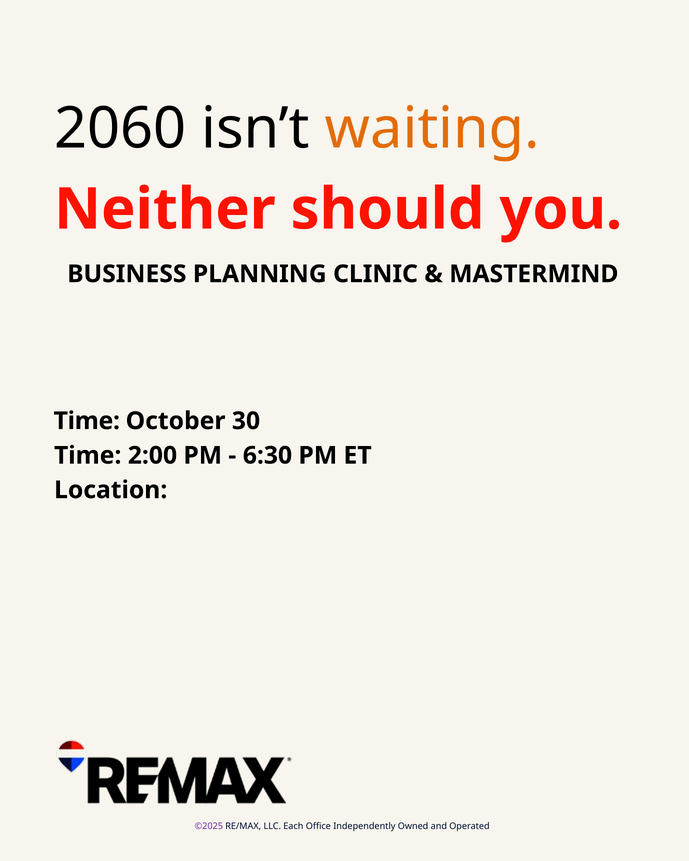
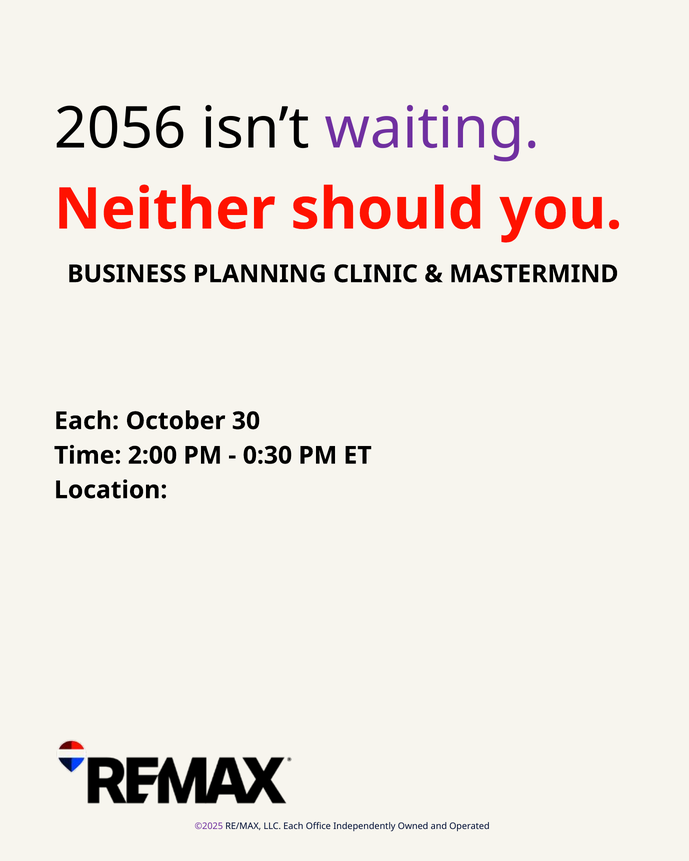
2060: 2060 -> 2056
waiting colour: orange -> purple
Time at (87, 421): Time -> Each
6:30: 6:30 -> 0:30
